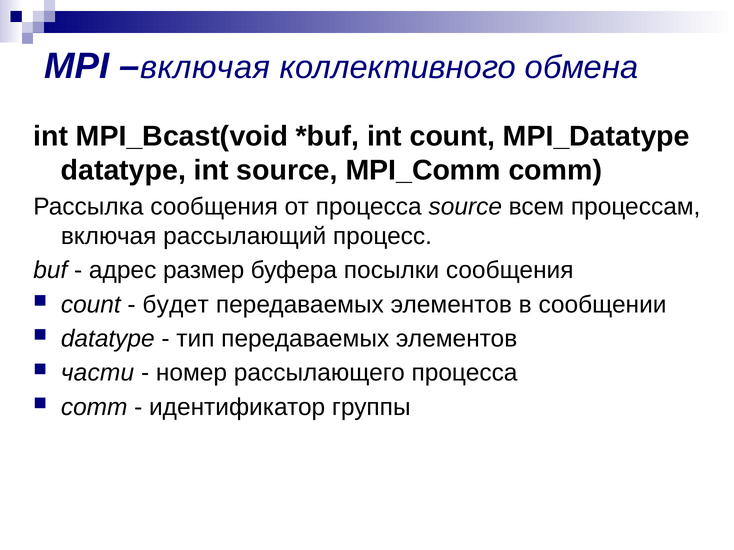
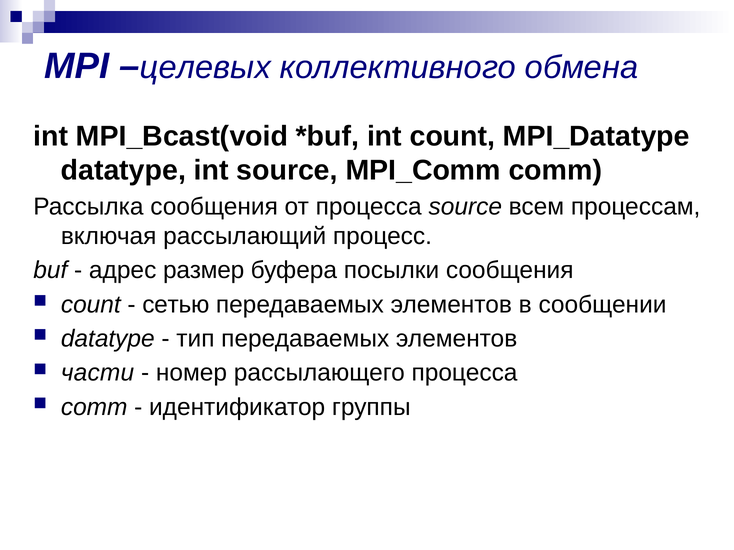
включая at (205, 67): включая -> целевых
будет: будет -> сетью
